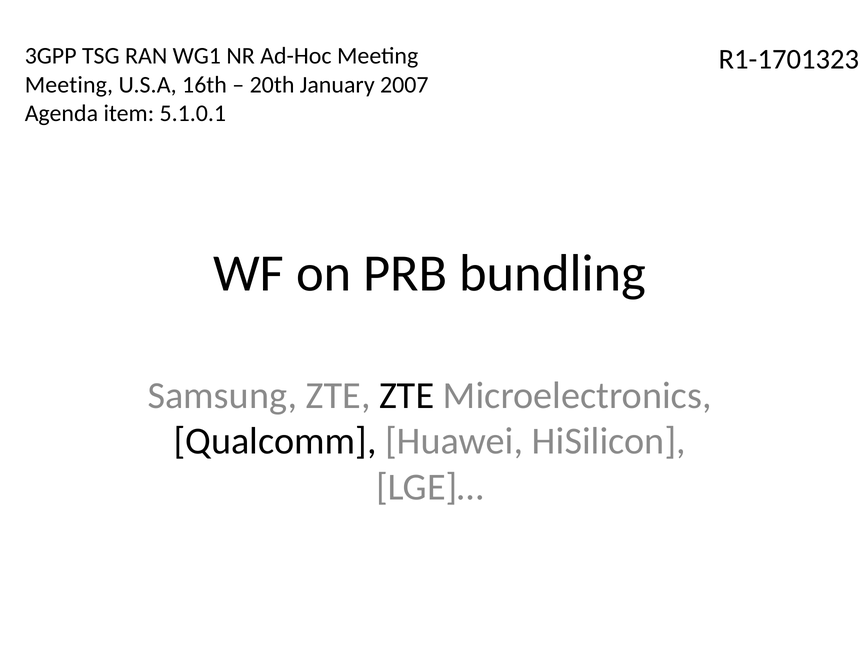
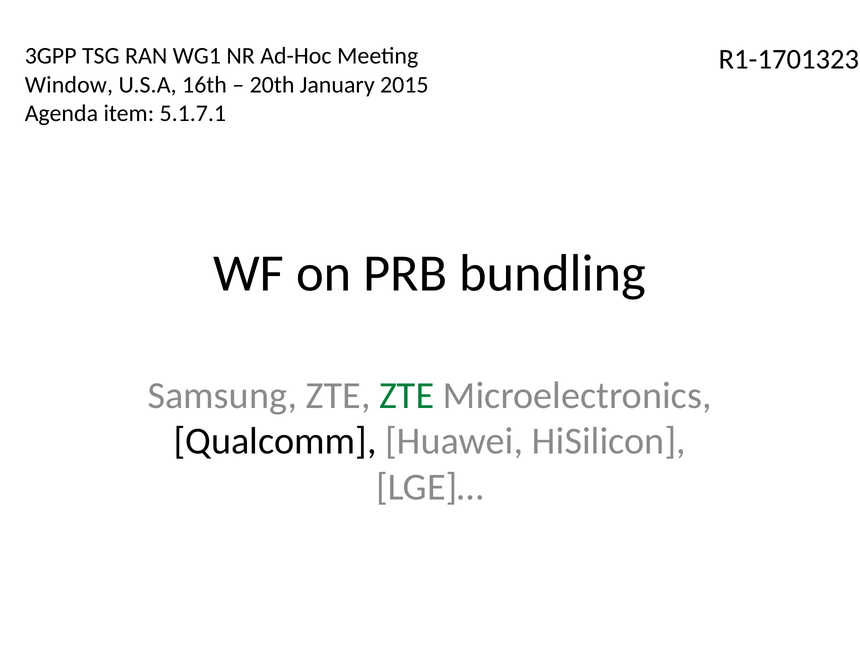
Meeting at (69, 85): Meeting -> Window
2007: 2007 -> 2015
5.1.0.1: 5.1.0.1 -> 5.1.7.1
ZTE at (407, 395) colour: black -> green
